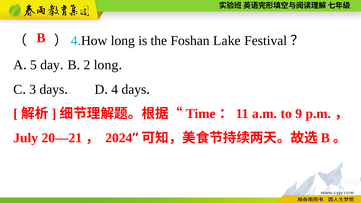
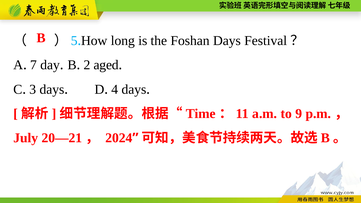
4 at (74, 41): 4 -> 5
Foshan Lake: Lake -> Days
5: 5 -> 7
2 long: long -> aged
